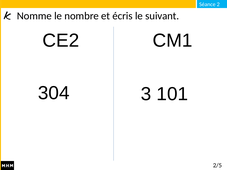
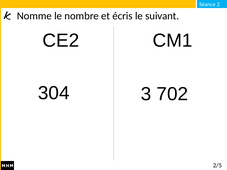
101: 101 -> 702
